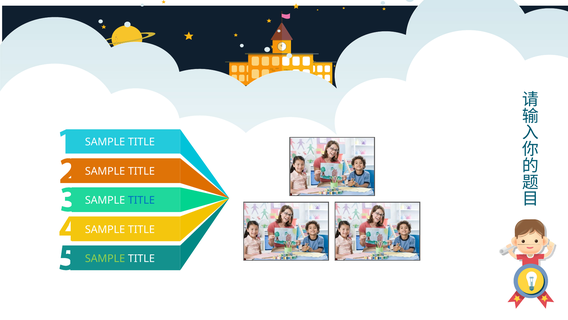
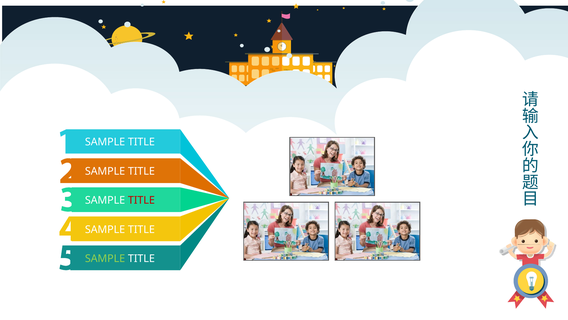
TITLE at (141, 200) colour: blue -> red
